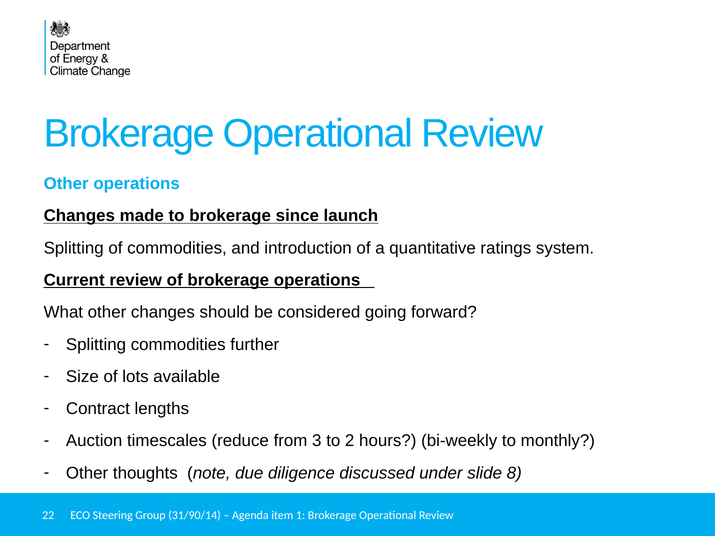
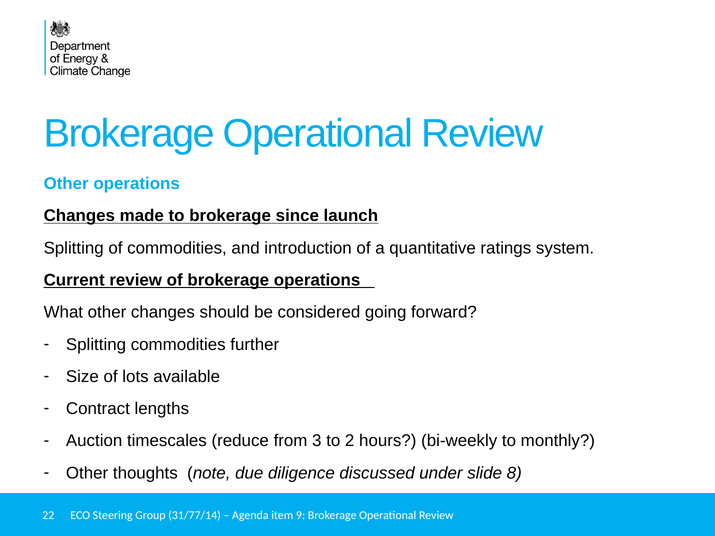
31/90/14: 31/90/14 -> 31/77/14
1: 1 -> 9
